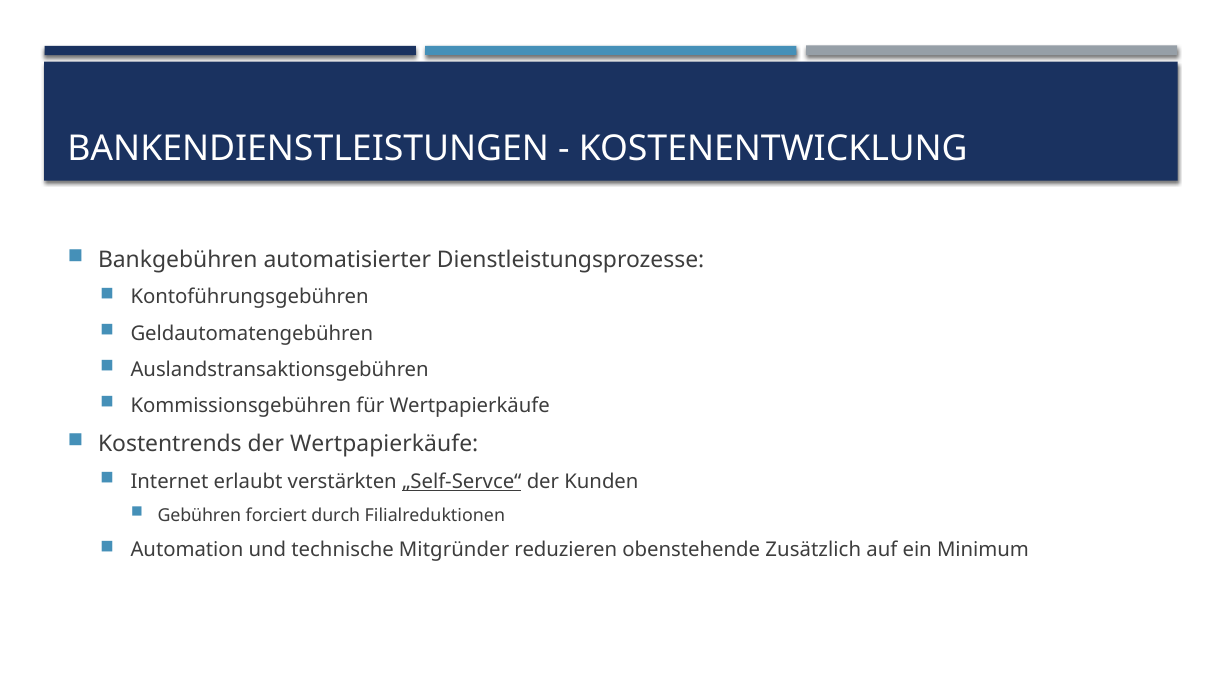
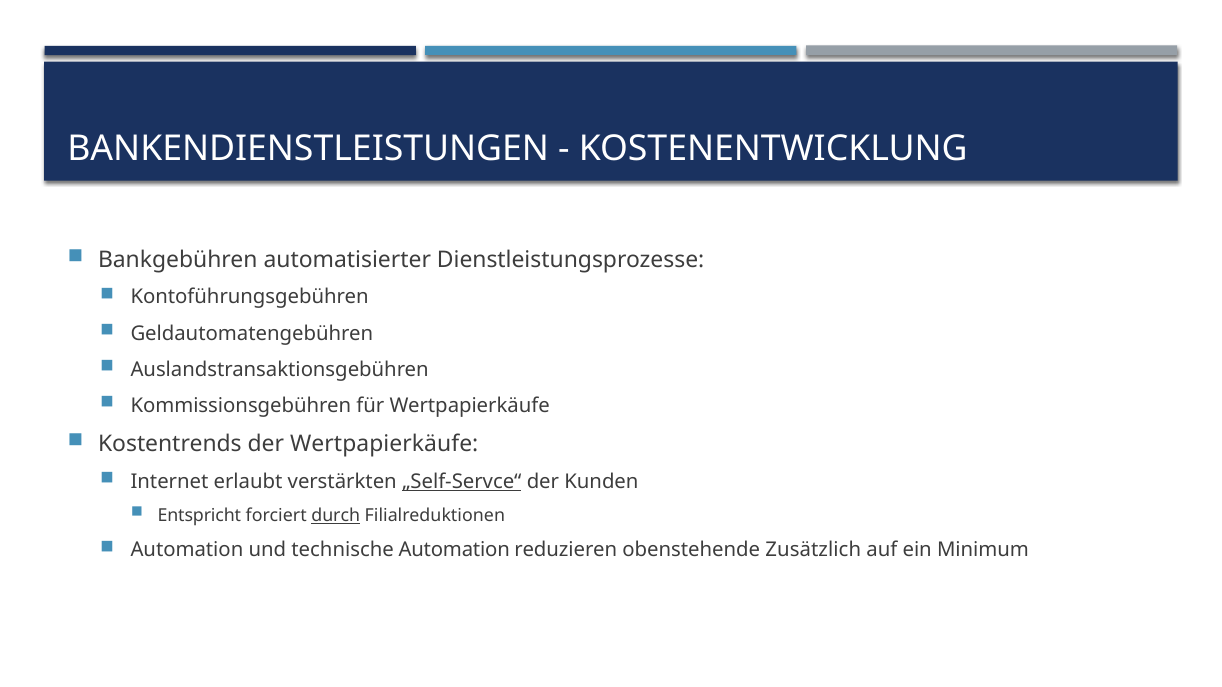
Gebühren: Gebühren -> Entspricht
durch underline: none -> present
technische Mitgründer: Mitgründer -> Automation
